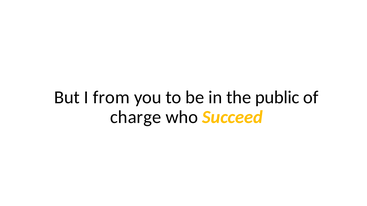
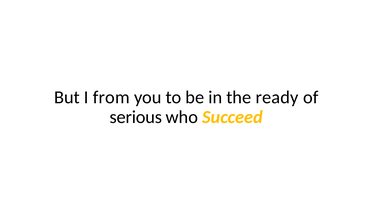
public: public -> ready
charge: charge -> serious
